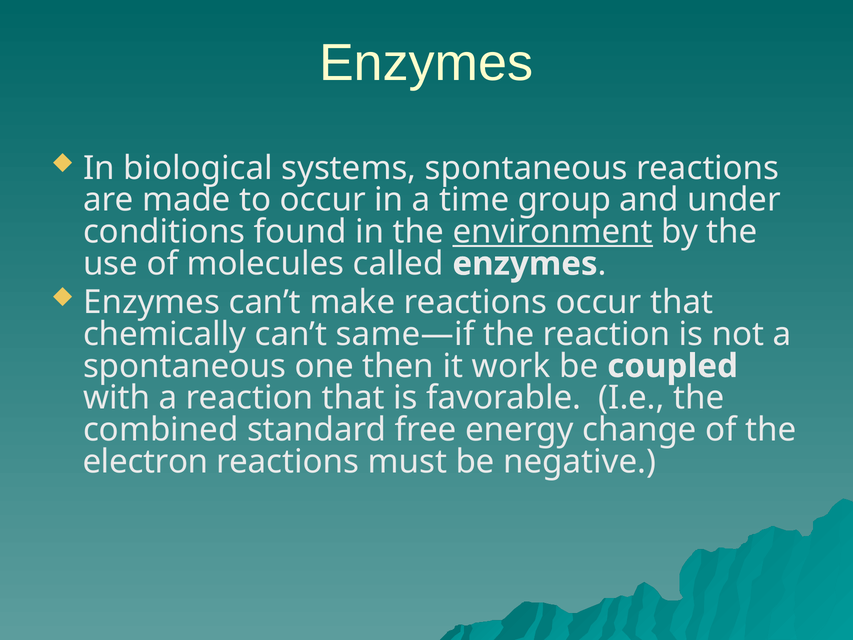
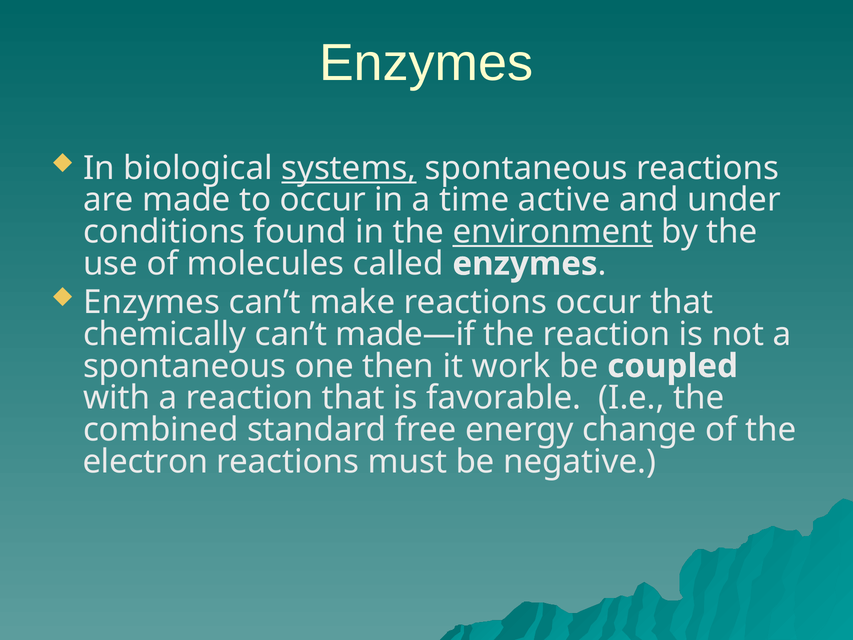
systems underline: none -> present
group: group -> active
same—if: same—if -> made—if
